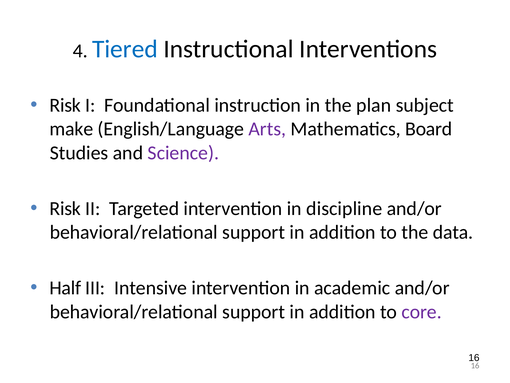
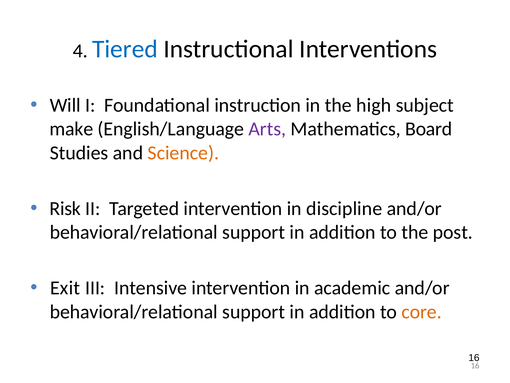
Risk at (65, 105): Risk -> Will
plan: plan -> high
Science colour: purple -> orange
data: data -> post
Half: Half -> Exit
core colour: purple -> orange
